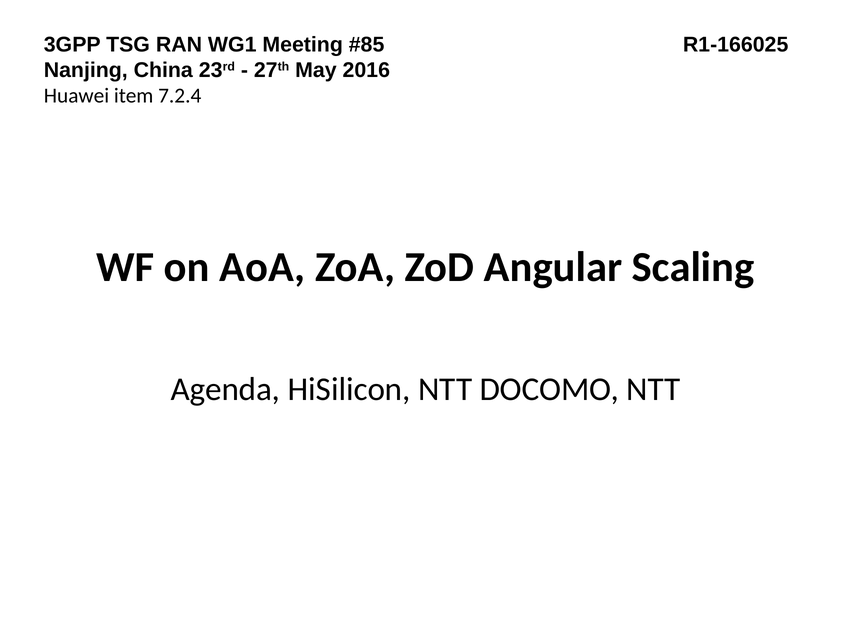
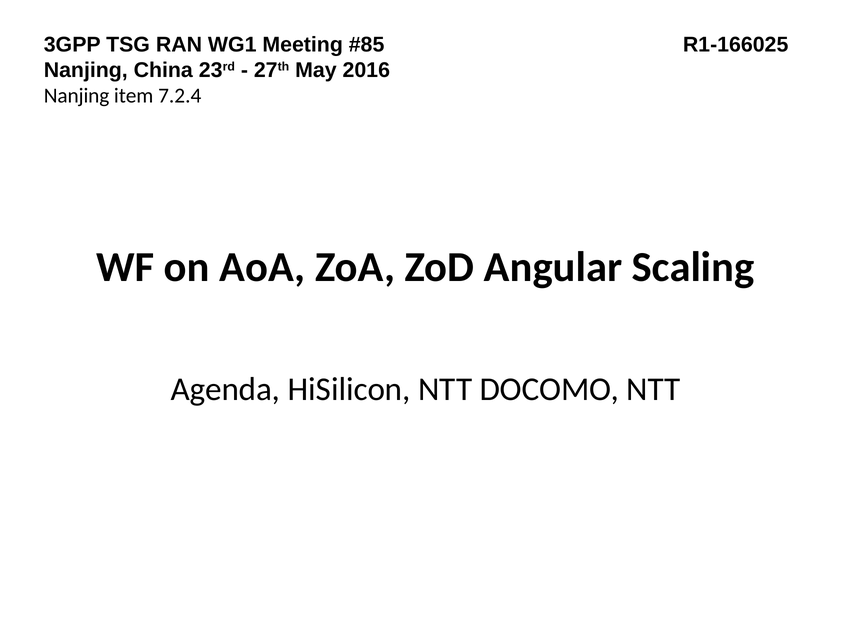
Huawei at (77, 96): Huawei -> Nanjing
